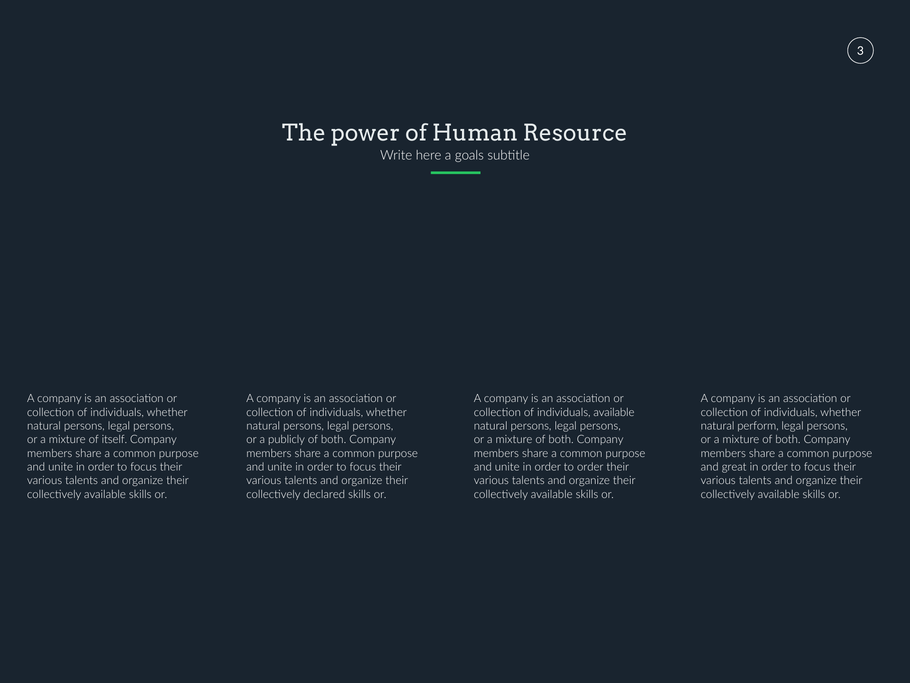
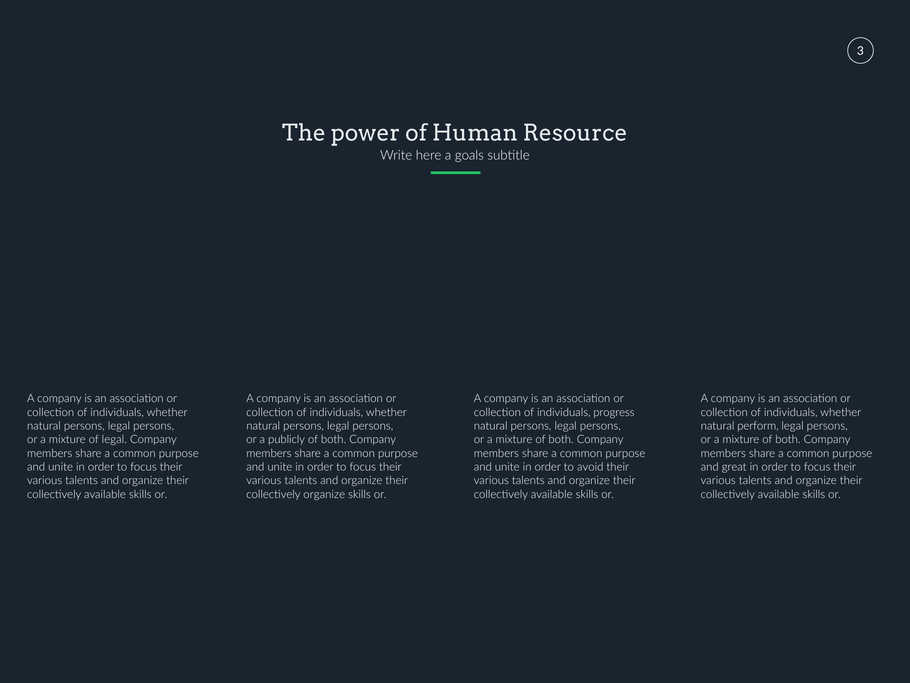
individuals available: available -> progress
of itself: itself -> legal
to order: order -> avoid
collectively declared: declared -> organize
